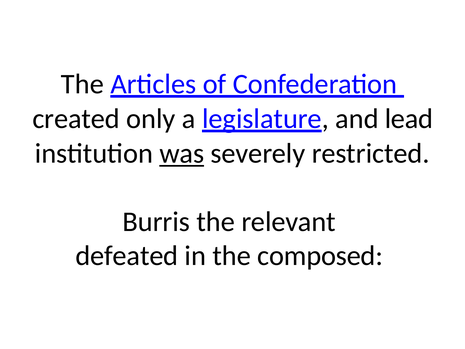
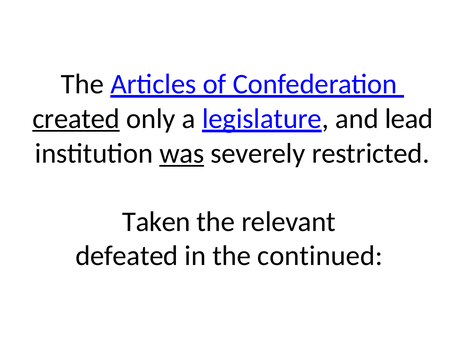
created underline: none -> present
Burris: Burris -> Taken
composed: composed -> continued
